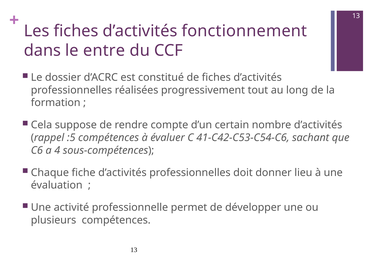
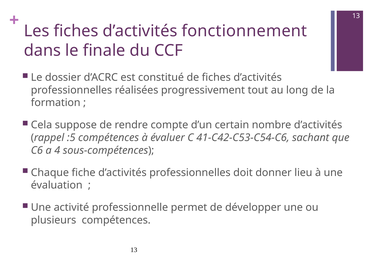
entre: entre -> finale
